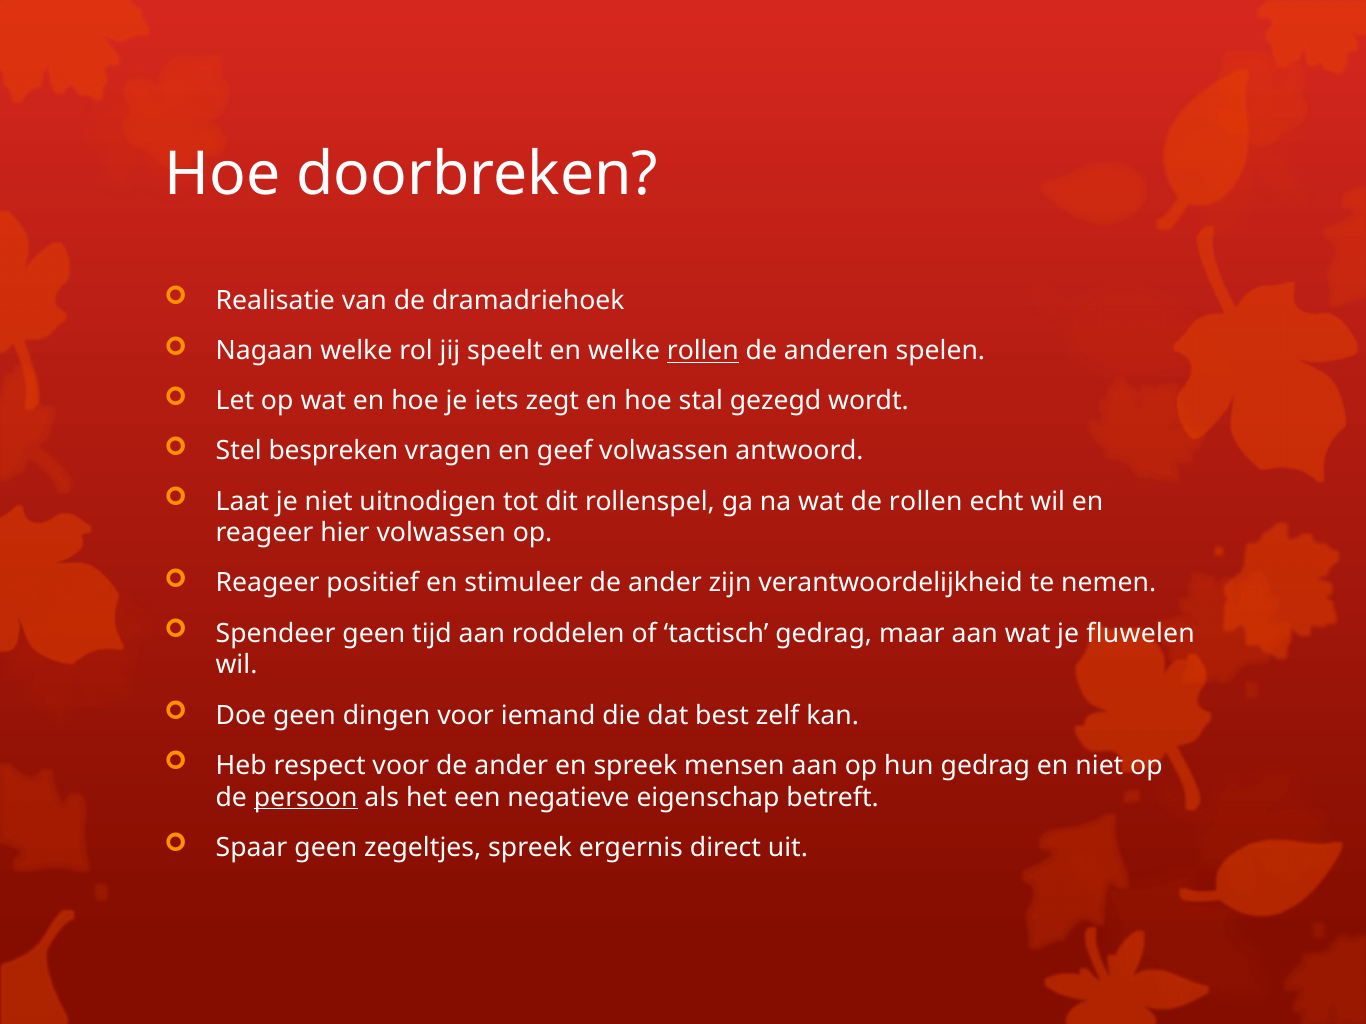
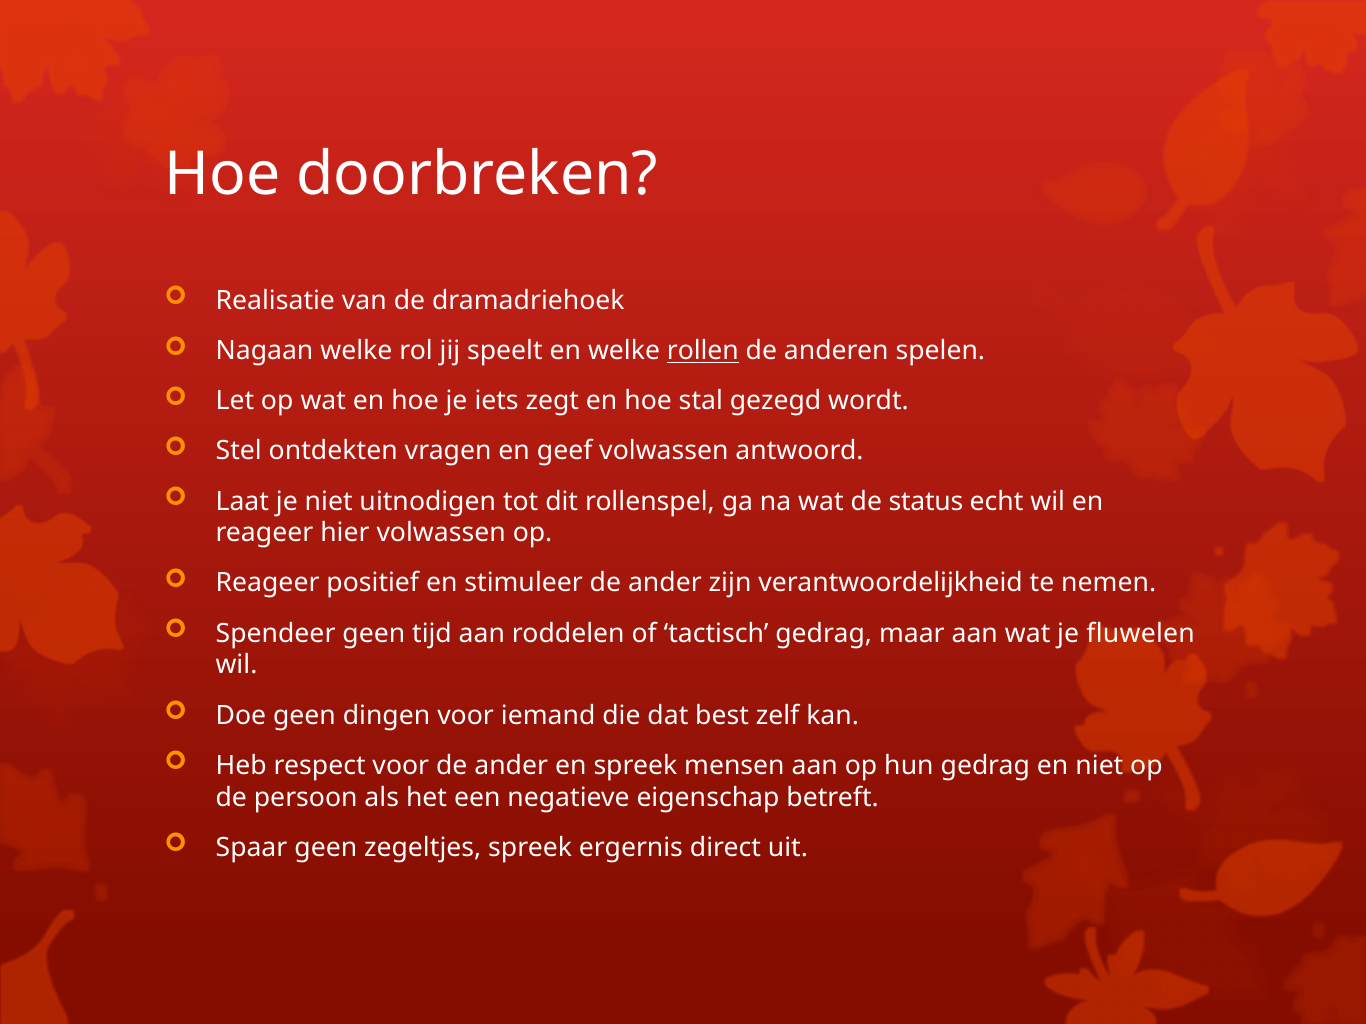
bespreken: bespreken -> ontdekten
de rollen: rollen -> status
persoon underline: present -> none
